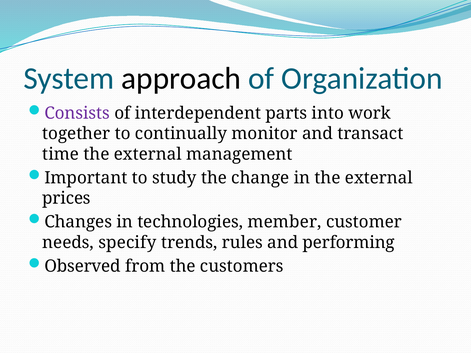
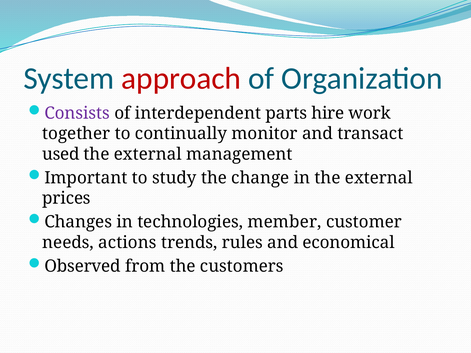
approach colour: black -> red
into: into -> hire
time: time -> used
specify: specify -> actions
performing: performing -> economical
